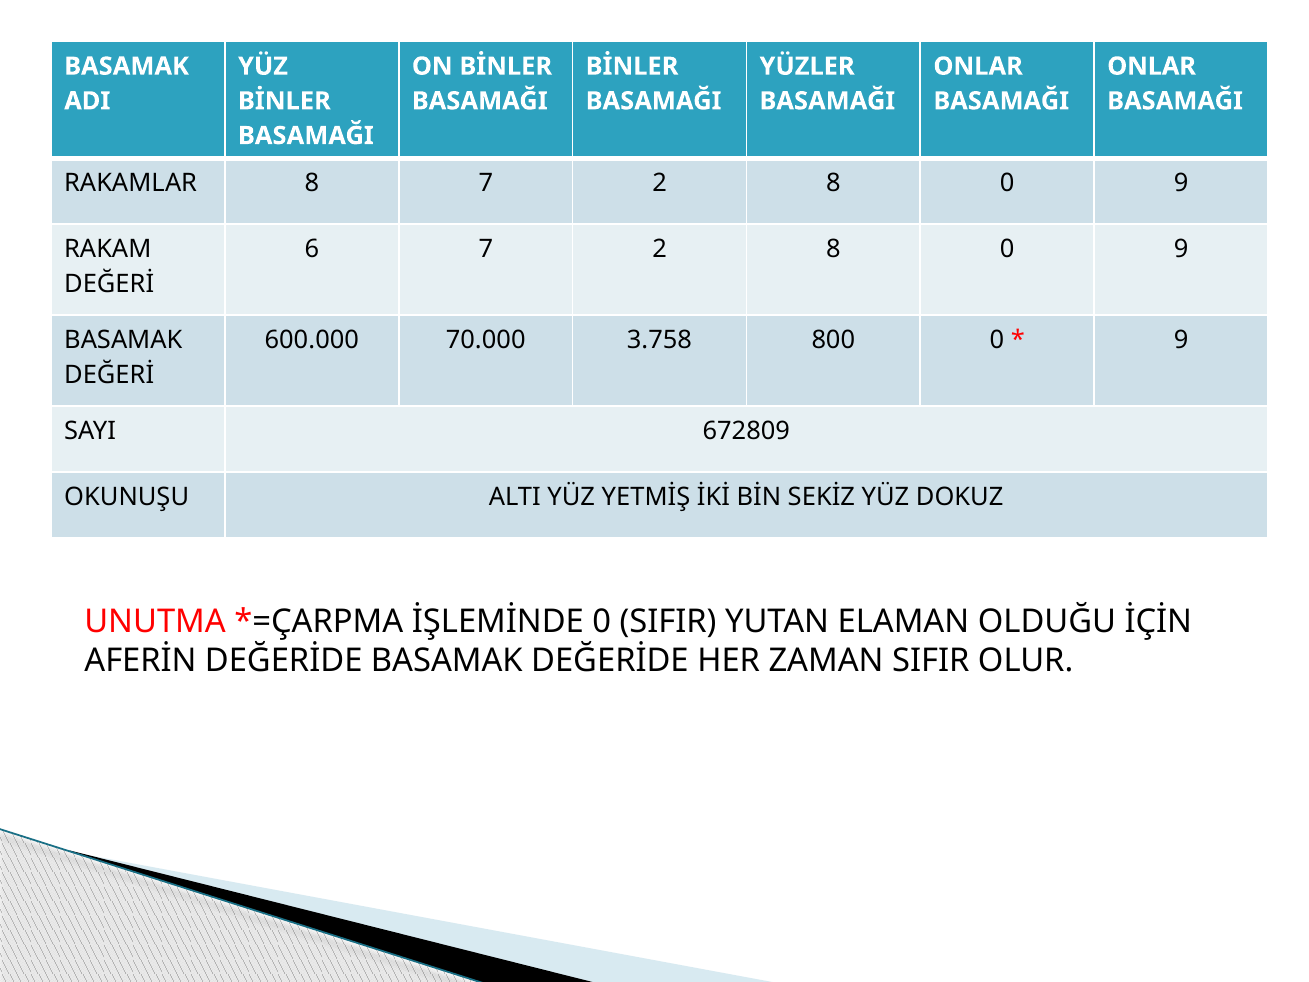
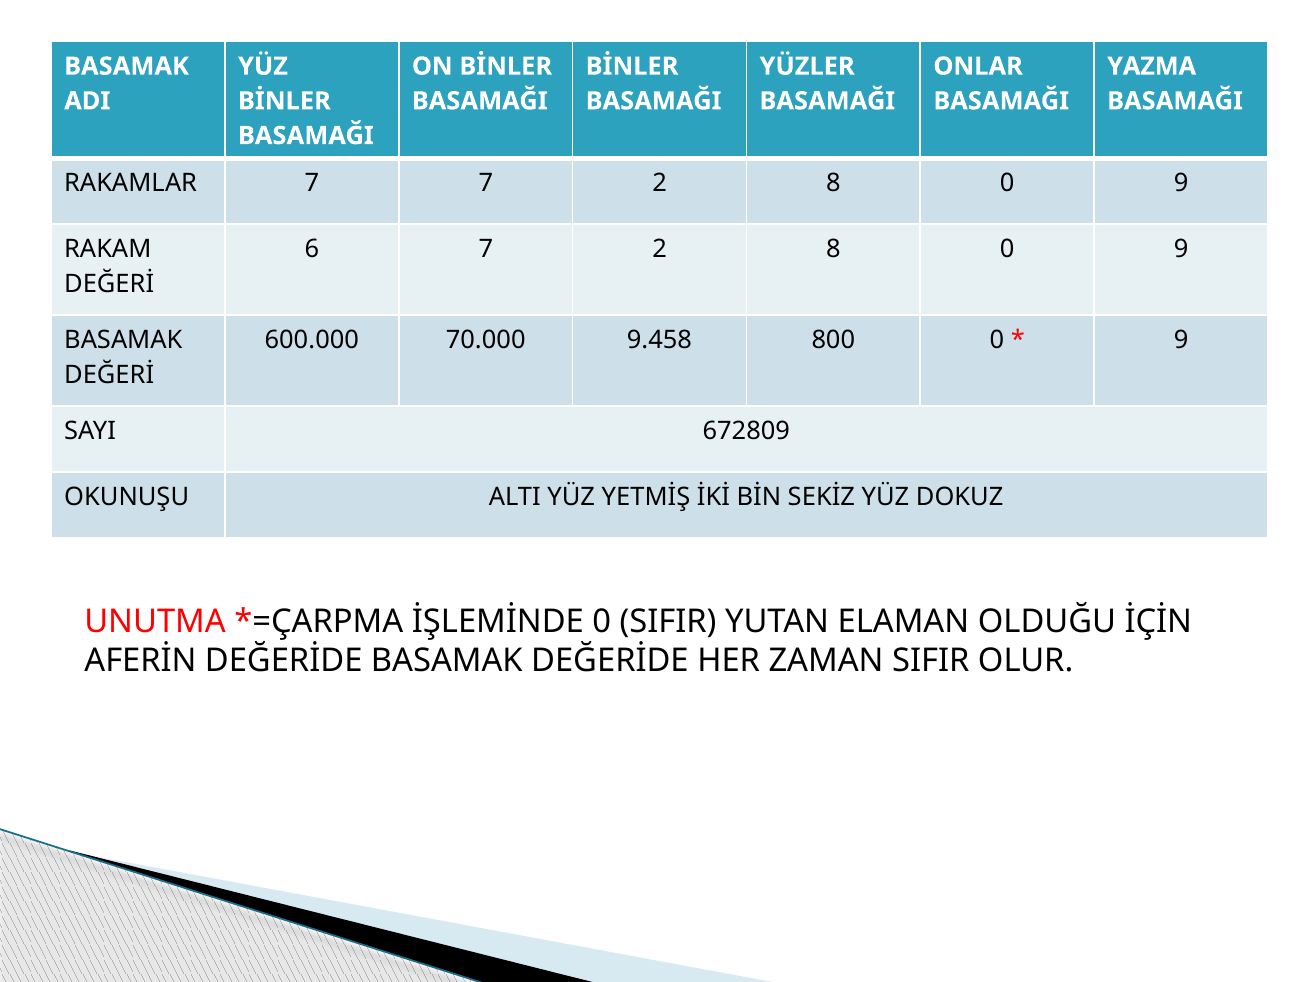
ONLAR at (1152, 66): ONLAR -> YAZMA
RAKAMLAR 8: 8 -> 7
3.758: 3.758 -> 9.458
